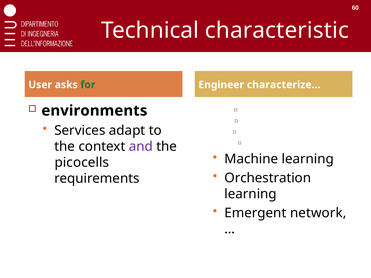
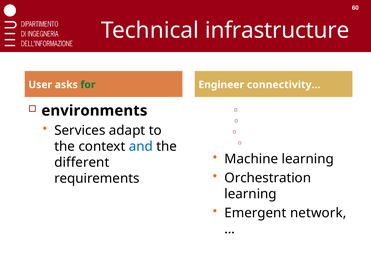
characteristic: characteristic -> infrastructure
characterize…: characterize… -> connectivity…
and colour: purple -> blue
picocells: picocells -> different
